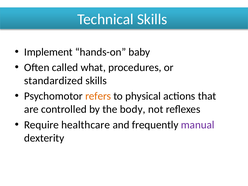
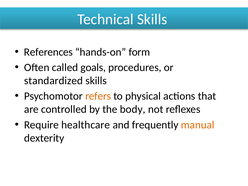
Implement: Implement -> References
baby: baby -> form
what: what -> goals
manual colour: purple -> orange
